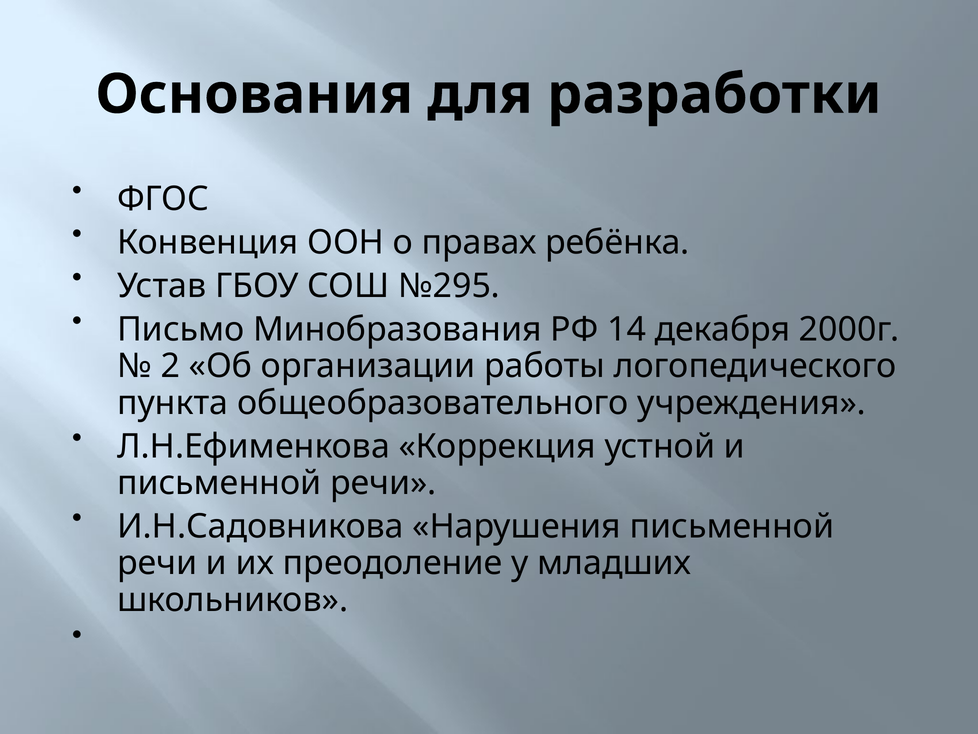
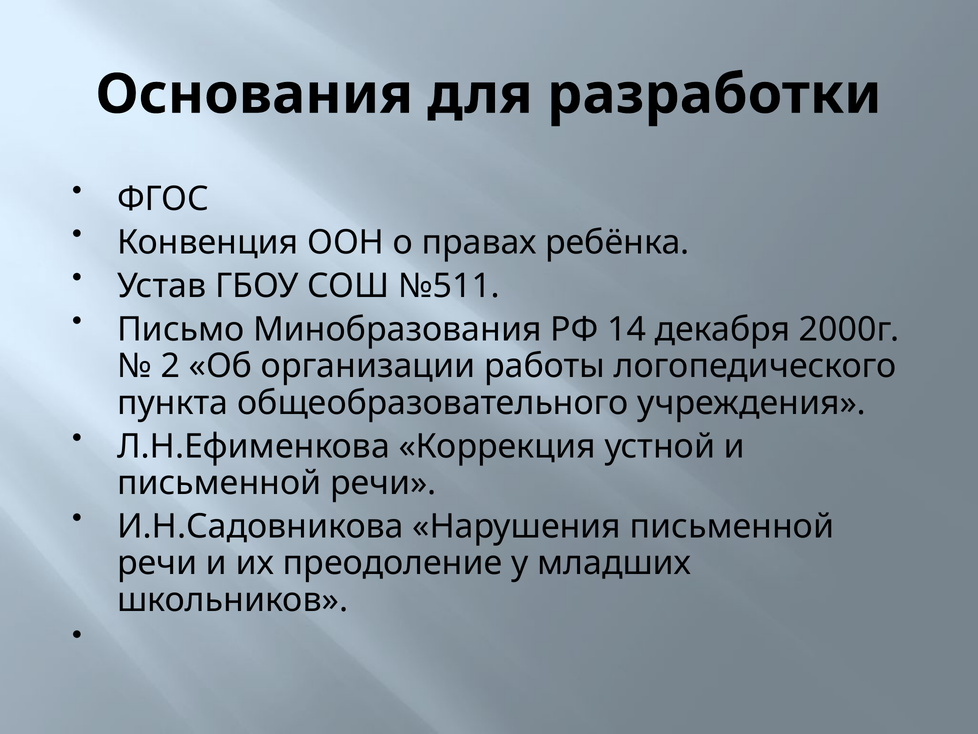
№295: №295 -> №511
